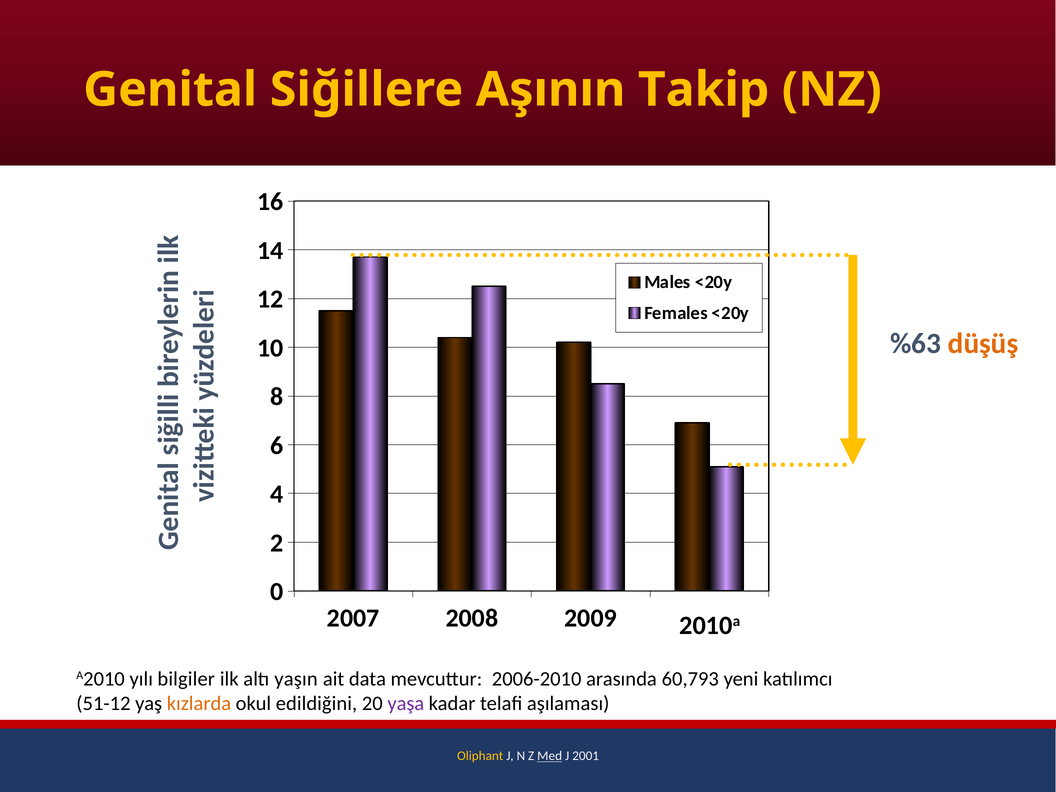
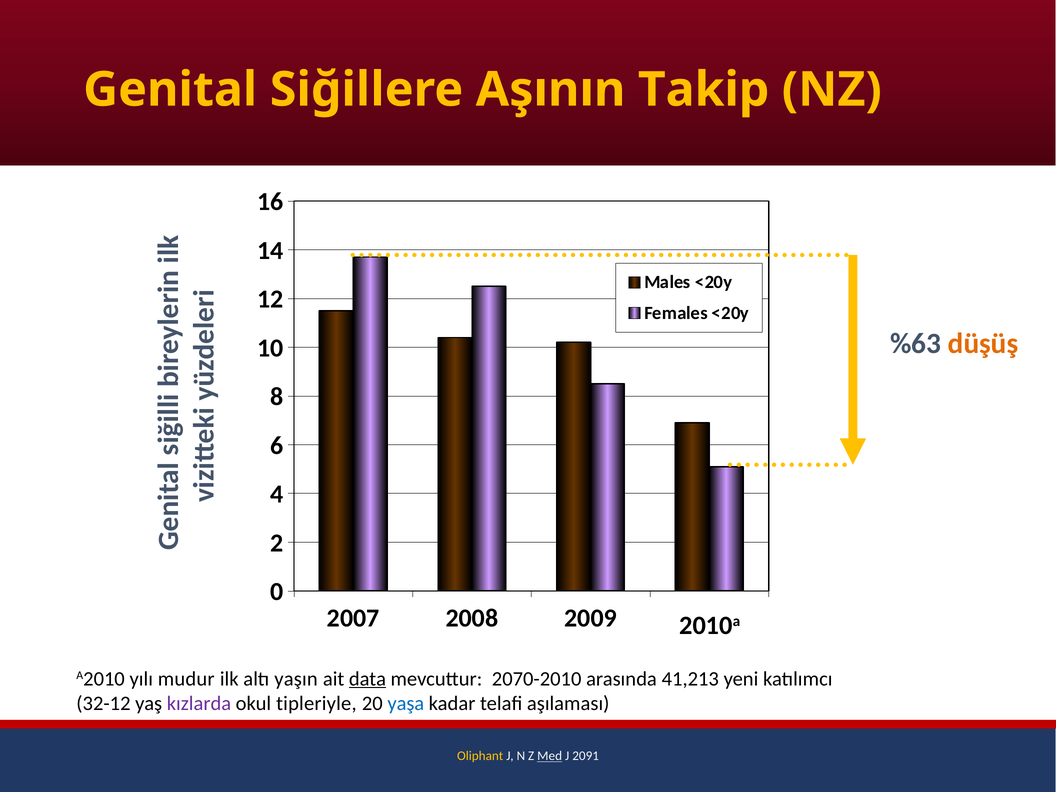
bilgiler: bilgiler -> mudur
data underline: none -> present
2006-2010: 2006-2010 -> 2070-2010
60,793: 60,793 -> 41,213
51-12: 51-12 -> 32-12
kızlarda colour: orange -> purple
edildiğini: edildiğini -> tipleriyle
yaşa colour: purple -> blue
2001: 2001 -> 2091
